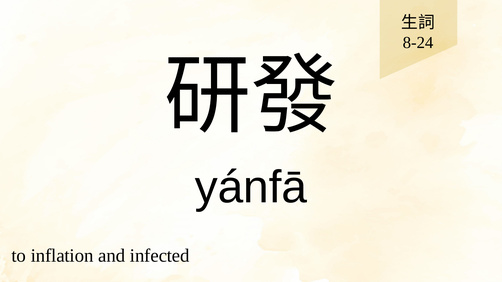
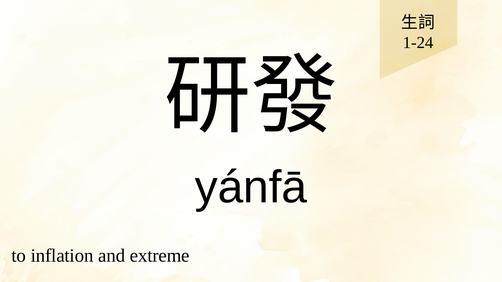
8-24: 8-24 -> 1-24
infected: infected -> extreme
